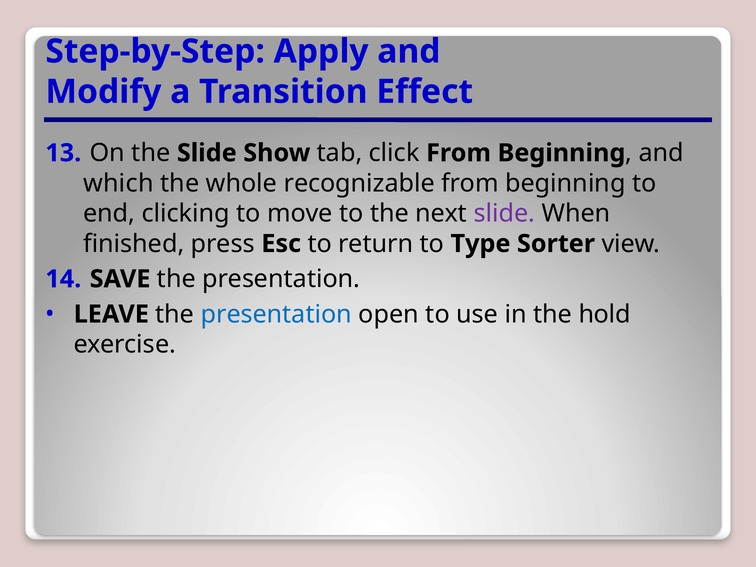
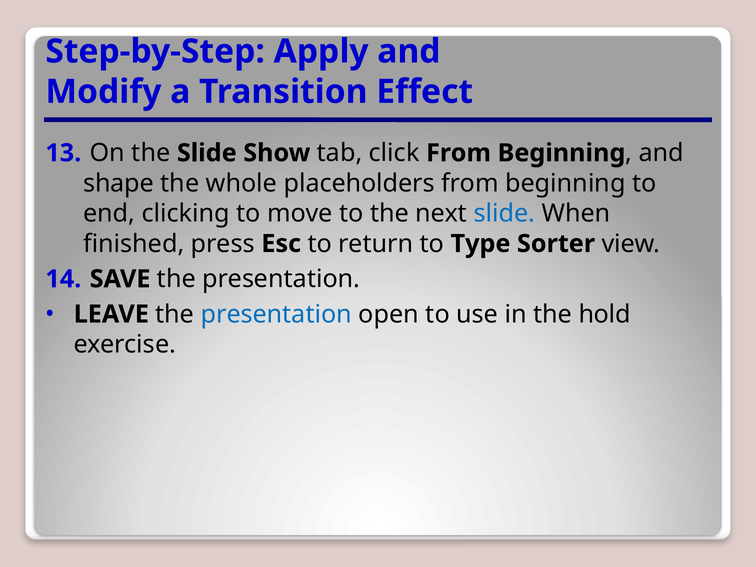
which: which -> shape
recognizable: recognizable -> placeholders
slide at (504, 213) colour: purple -> blue
